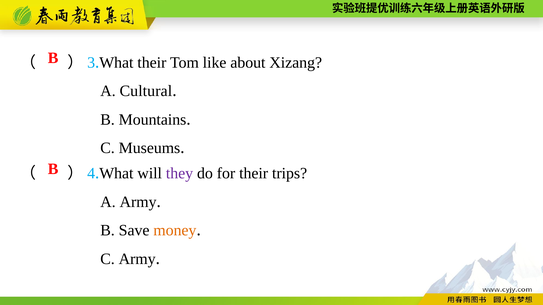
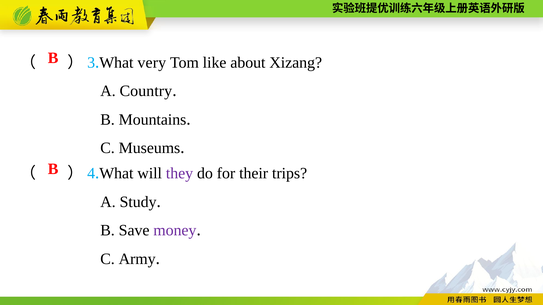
their at (152, 63): their -> very
Cultural: Cultural -> Country
A Army: Army -> Study
money colour: orange -> purple
